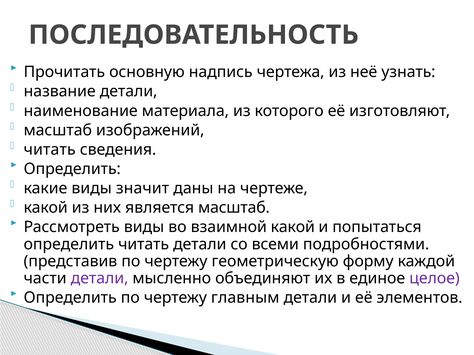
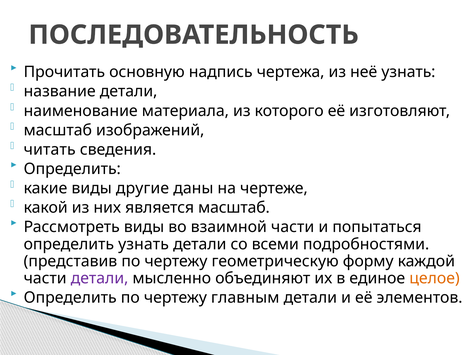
значит: значит -> другие
взаимной какой: какой -> части
определить читать: читать -> узнать
целое colour: purple -> orange
